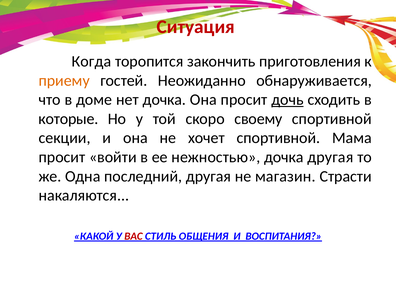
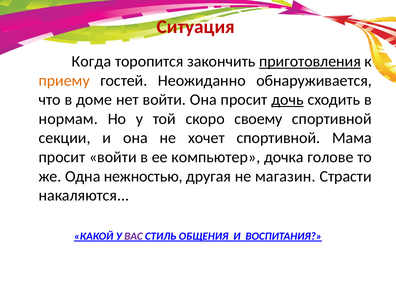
приготовления underline: none -> present
нет дочка: дочка -> войти
которые: которые -> нормам
нежностью: нежностью -> компьютер
дочка другая: другая -> голове
последний: последний -> нежностью
ВАС colour: red -> purple
